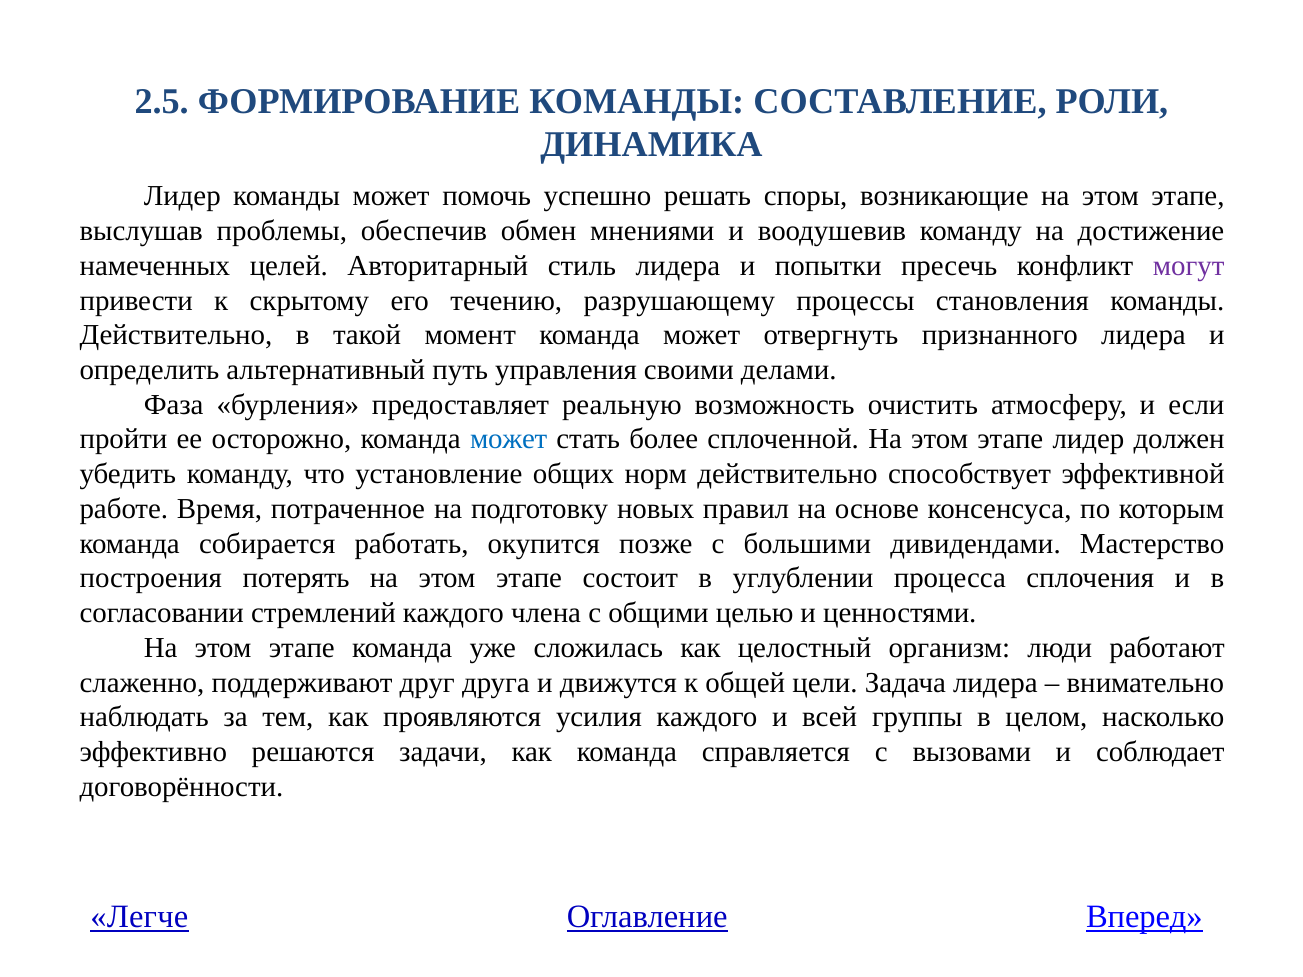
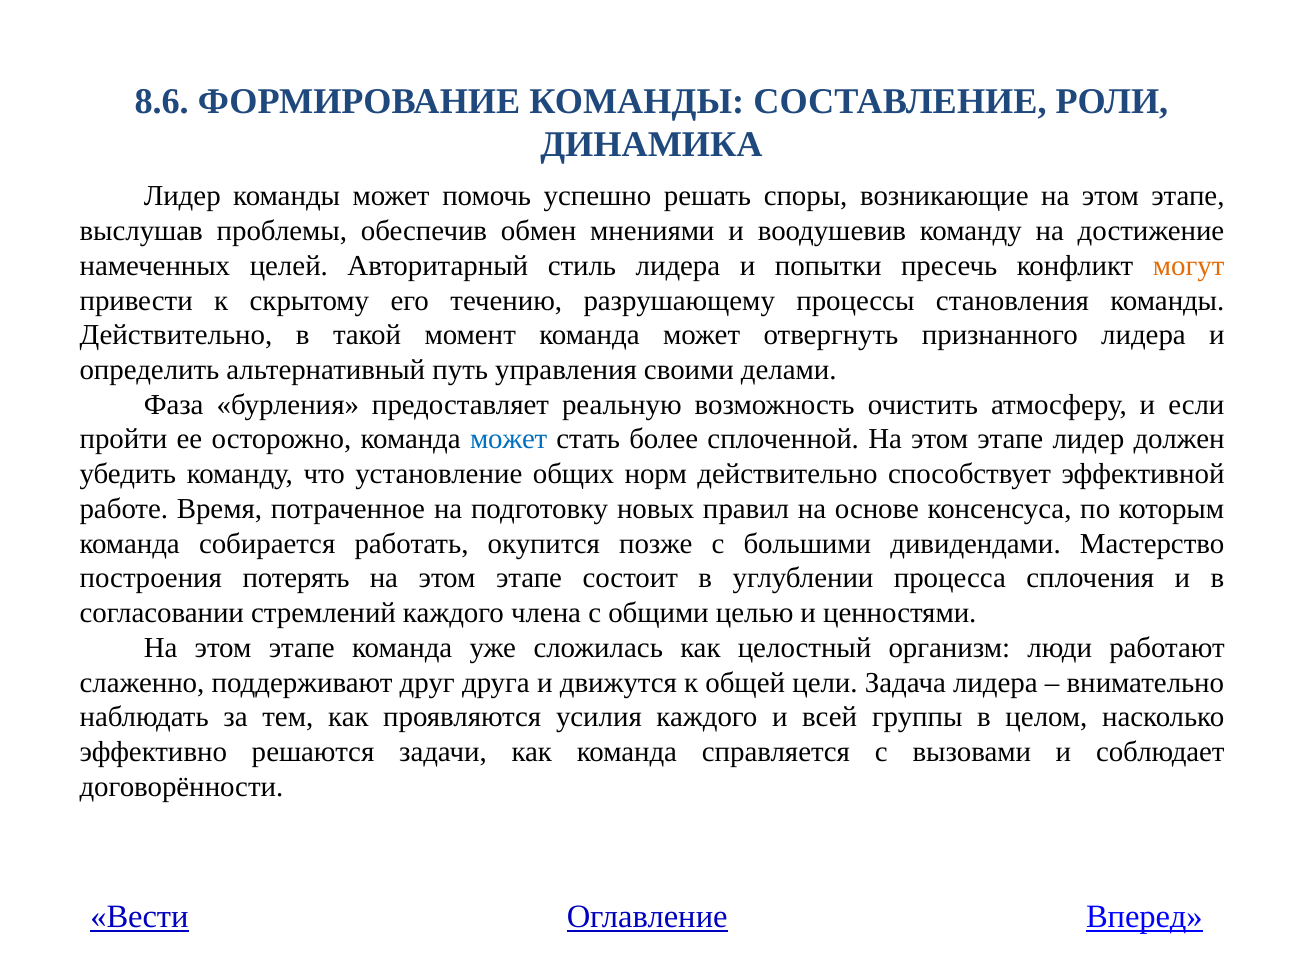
2.5: 2.5 -> 8.6
могут colour: purple -> orange
Легче: Легче -> Вести
